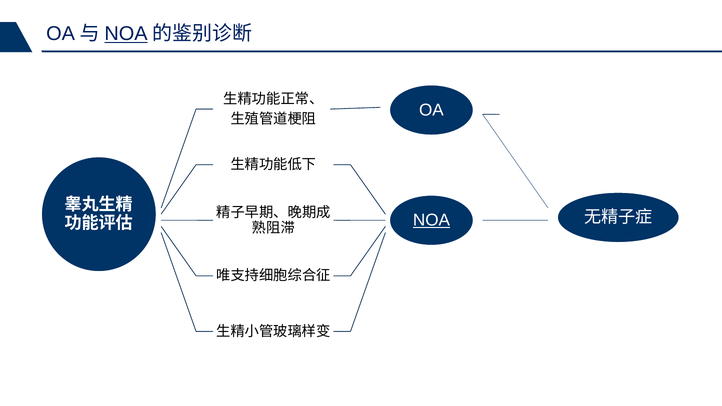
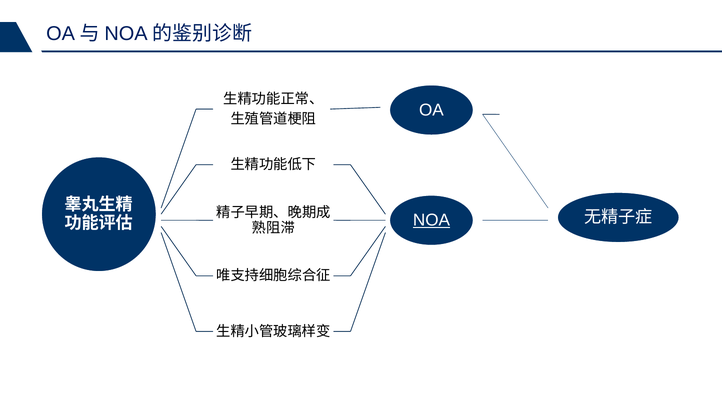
NOA at (126, 34) underline: present -> none
